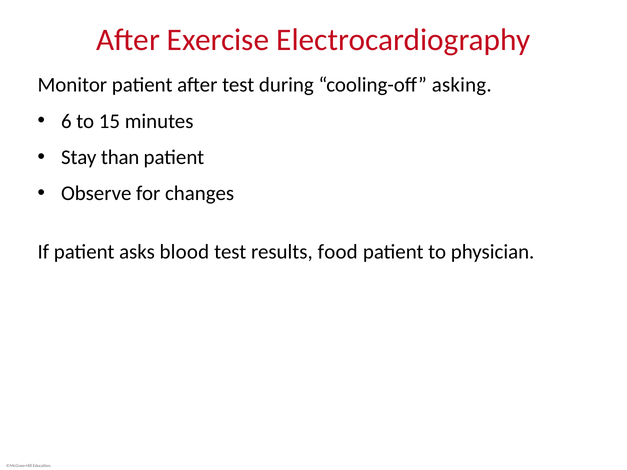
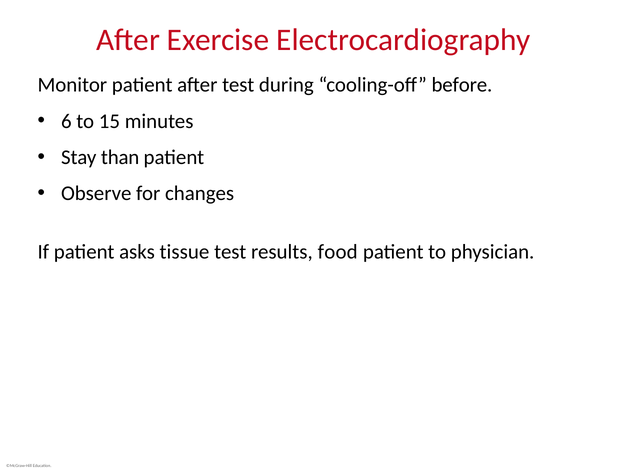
asking: asking -> before
blood: blood -> tissue
